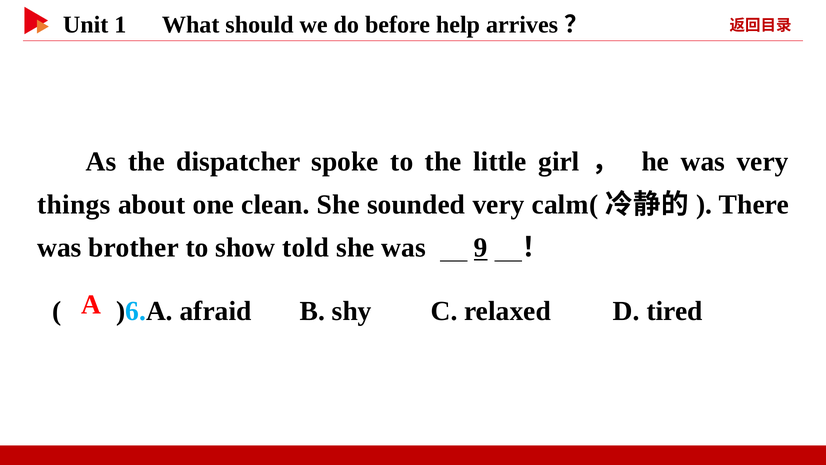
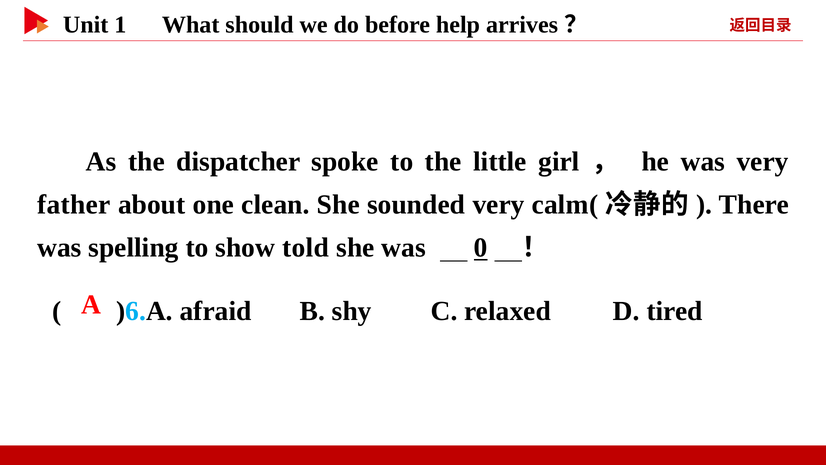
things: things -> father
brother: brother -> spelling
9: 9 -> 0
